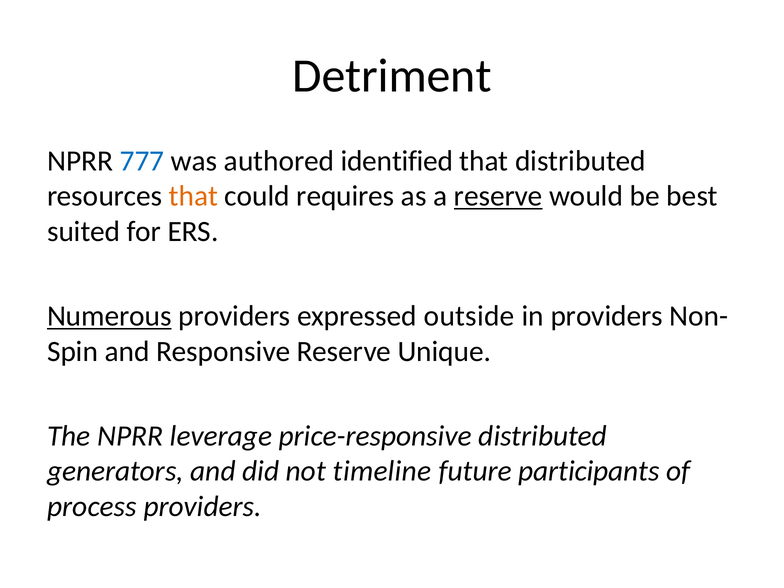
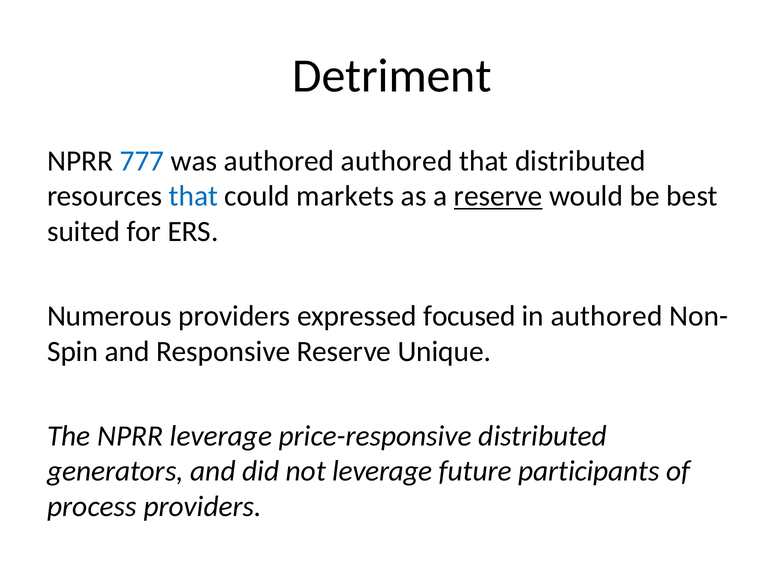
authored identified: identified -> authored
that at (193, 196) colour: orange -> blue
requires: requires -> markets
Numerous underline: present -> none
outside: outside -> focused
in providers: providers -> authored
not timeline: timeline -> leverage
